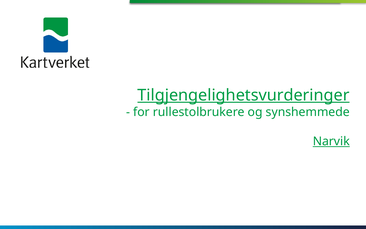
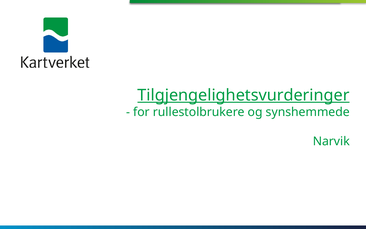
Narvik underline: present -> none
